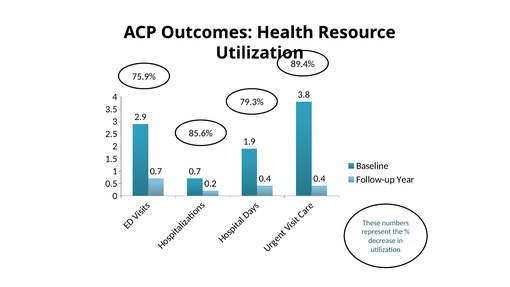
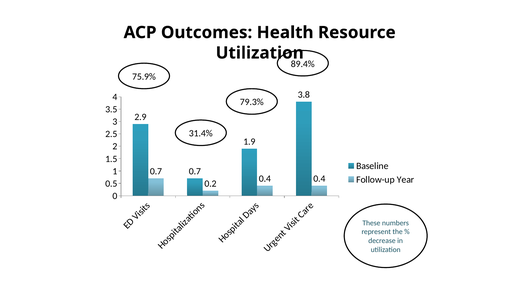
85.6%: 85.6% -> 31.4%
